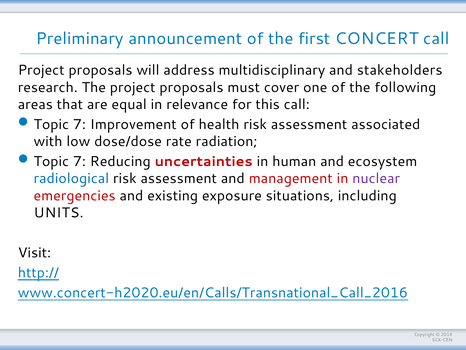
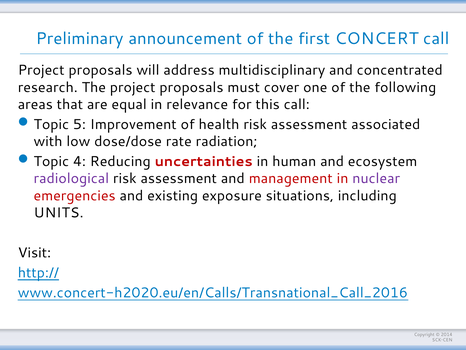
stakeholders: stakeholders -> concentrated
7 at (79, 124): 7 -> 5
7 at (79, 161): 7 -> 4
radiological colour: blue -> purple
